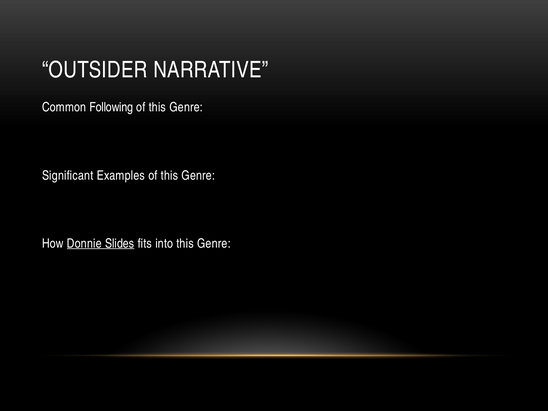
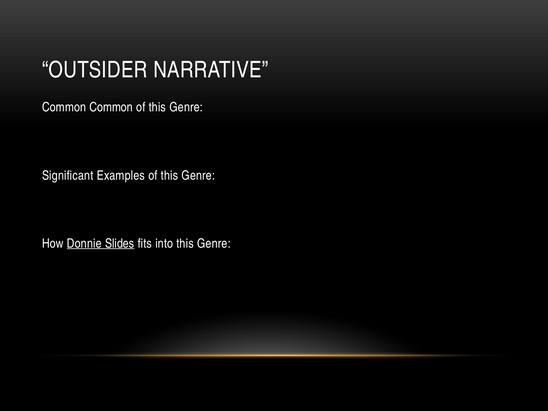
Common Following: Following -> Common
